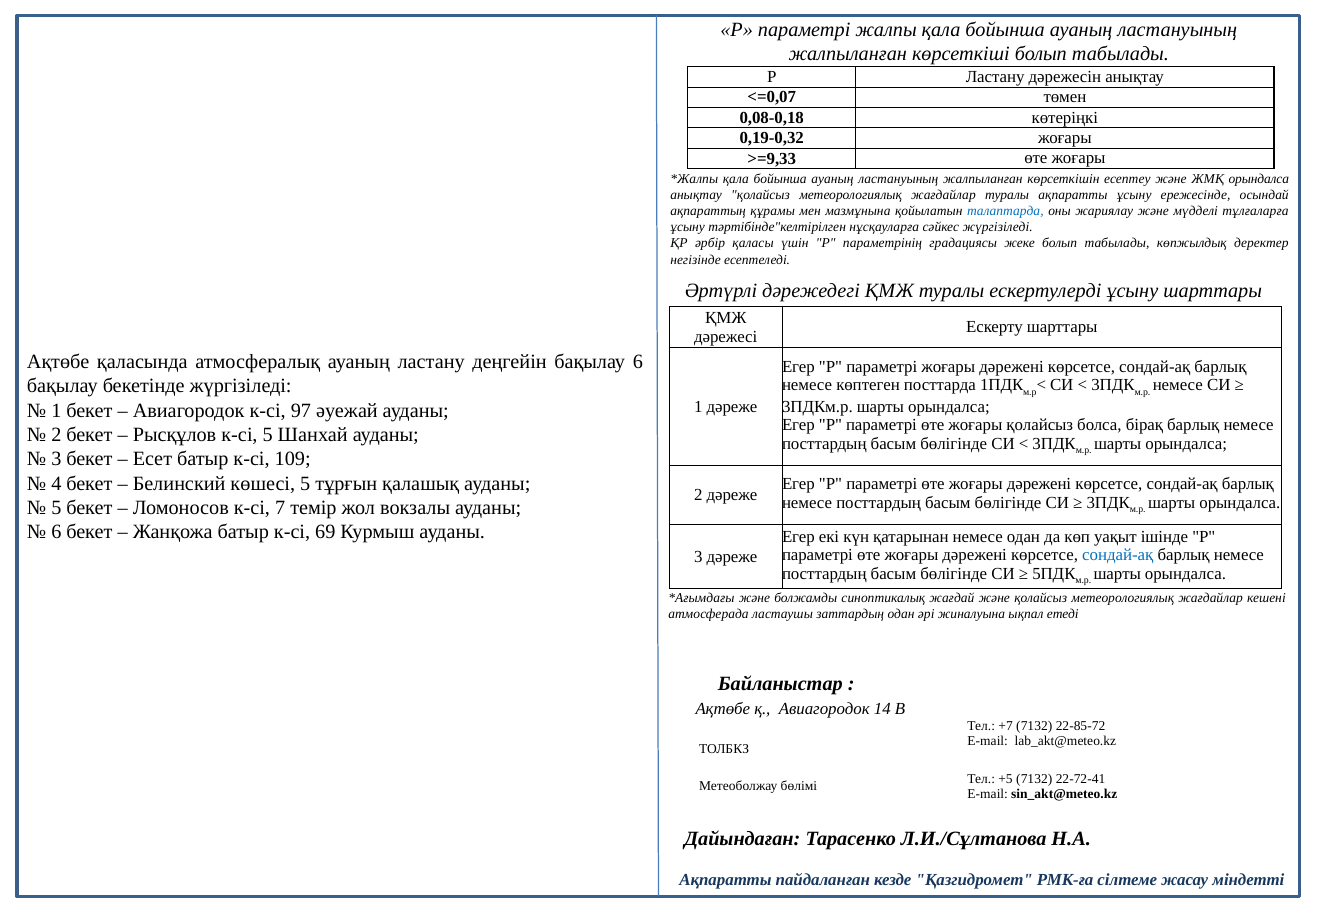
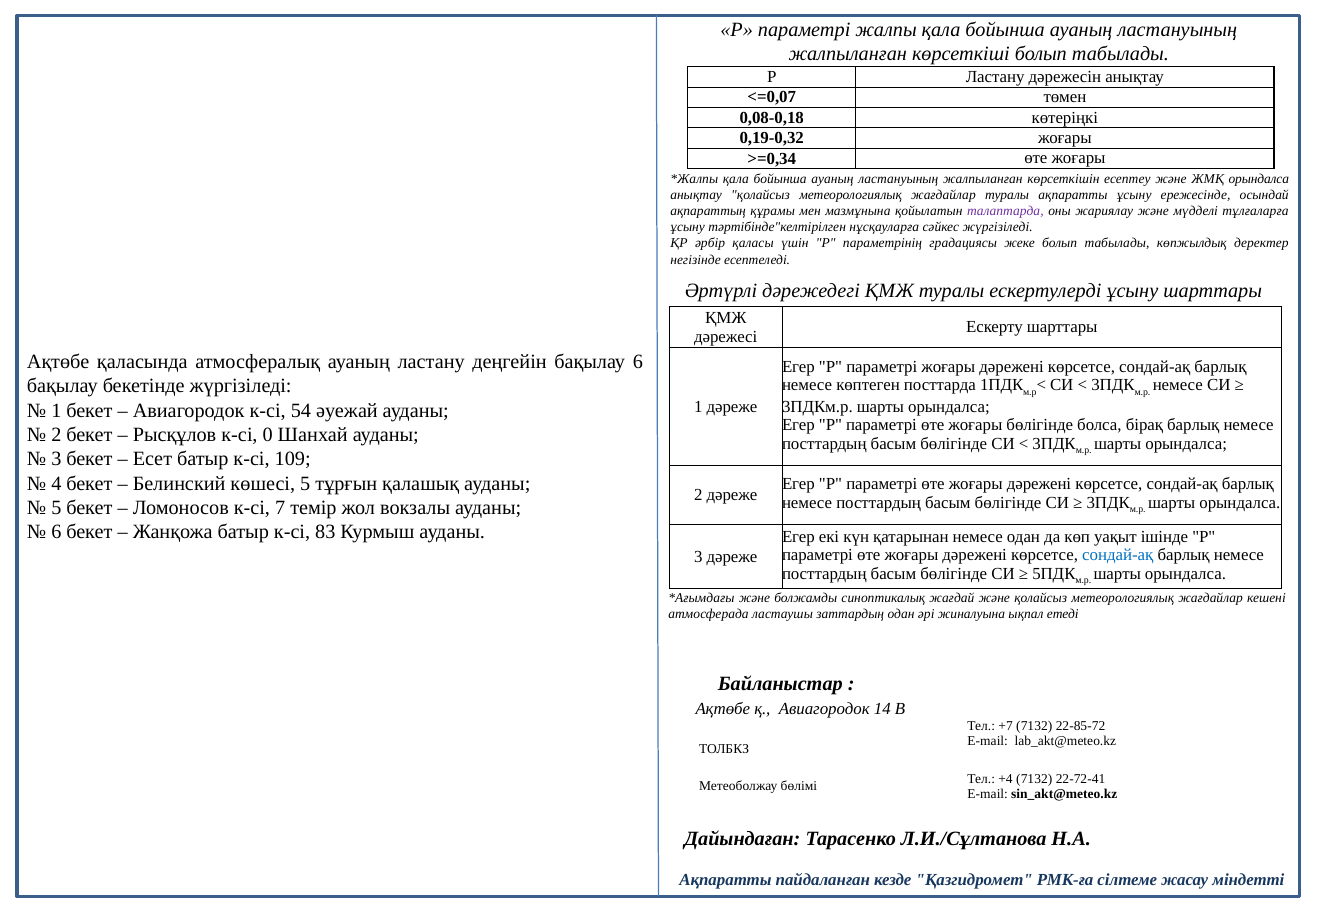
>=9,33: >=9,33 -> >=0,34
талаптарда colour: blue -> purple
97: 97 -> 54
жоғары қолайсыз: қолайсыз -> бөлігінде
к-сі 5: 5 -> 0
69: 69 -> 83
+5: +5 -> +4
